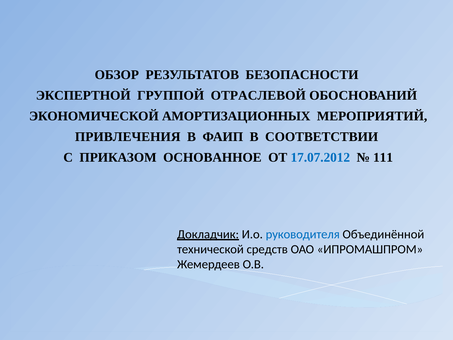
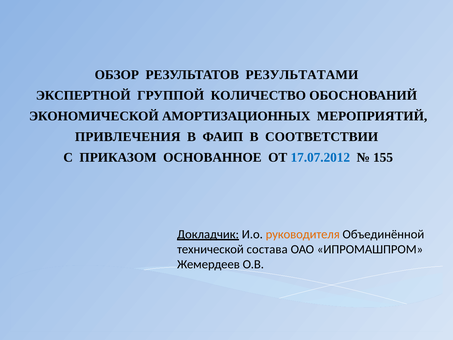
БЕЗОПАСНОСТИ: БЕЗОПАСНОСТИ -> РЕЗУЛЬТАТАМИ
ОТРАСЛЕВОЙ: ОТРАСЛЕВОЙ -> КОЛИЧЕСТВО
111: 111 -> 155
руководителя colour: blue -> orange
средств: средств -> состава
